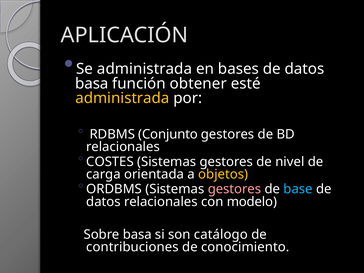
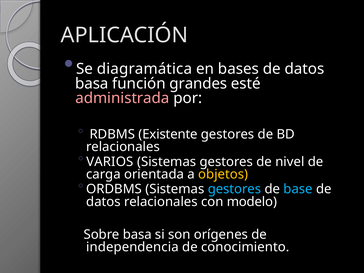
Se administrada: administrada -> diagramática
obtener: obtener -> grandes
administrada at (122, 98) colour: yellow -> pink
Conjunto: Conjunto -> Existente
COSTES: COSTES -> VARIOS
gestores at (234, 189) colour: pink -> light blue
catálogo: catálogo -> orígenes
contribuciones: contribuciones -> independencia
